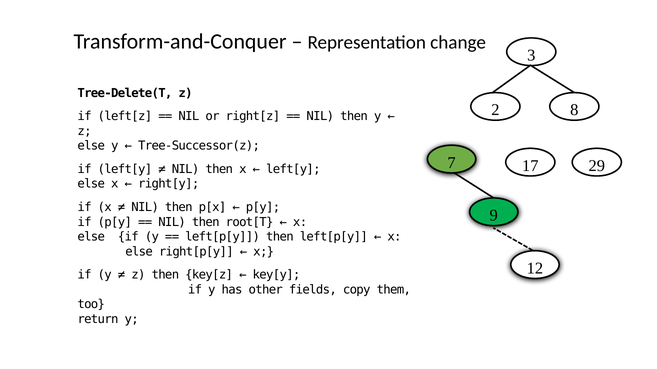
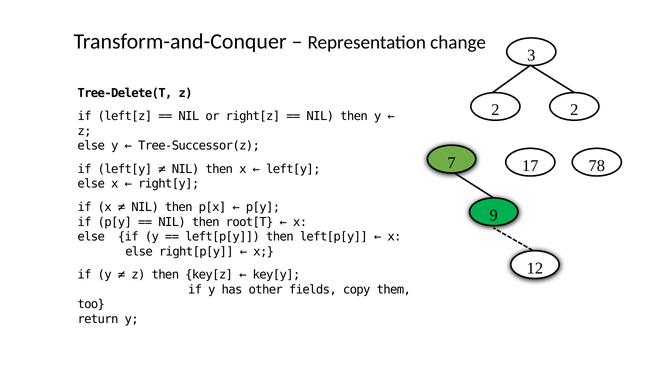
2 8: 8 -> 2
29: 29 -> 78
